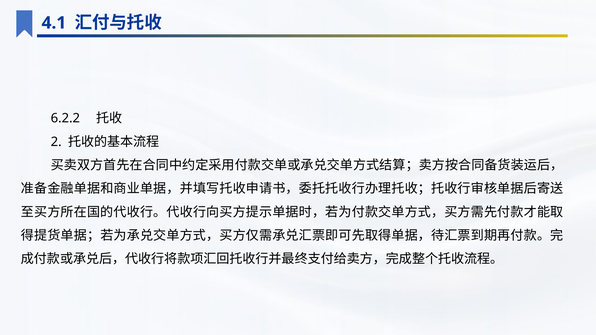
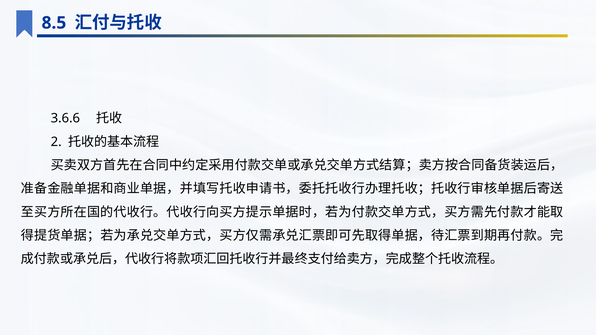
4.1: 4.1 -> 8.5
6.2.2: 6.2.2 -> 3.6.6
